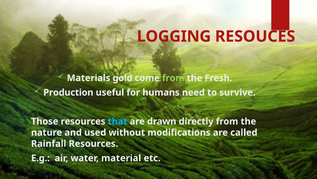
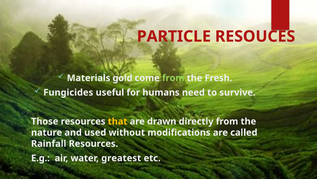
LOGGING: LOGGING -> PARTICLE
Production: Production -> Fungicides
that colour: light blue -> yellow
material: material -> greatest
